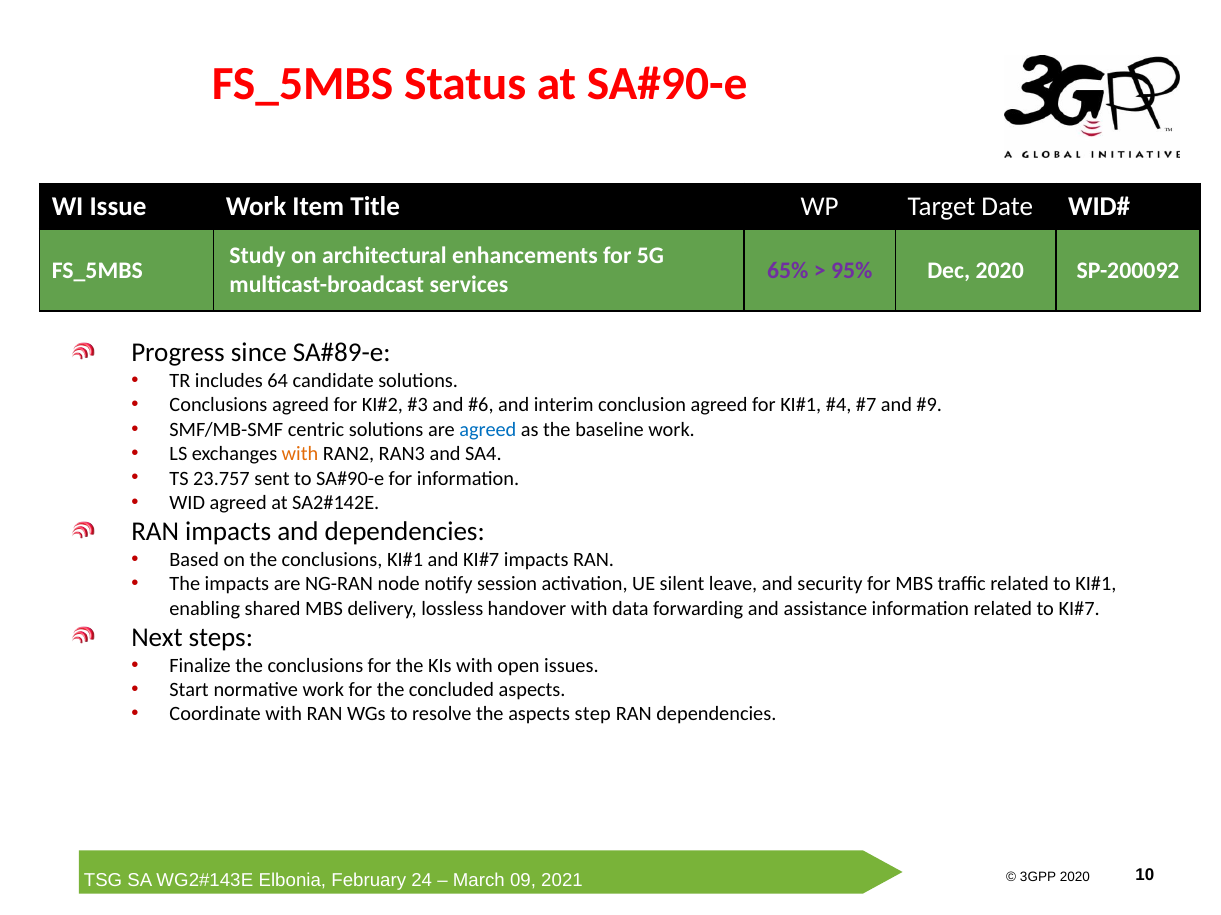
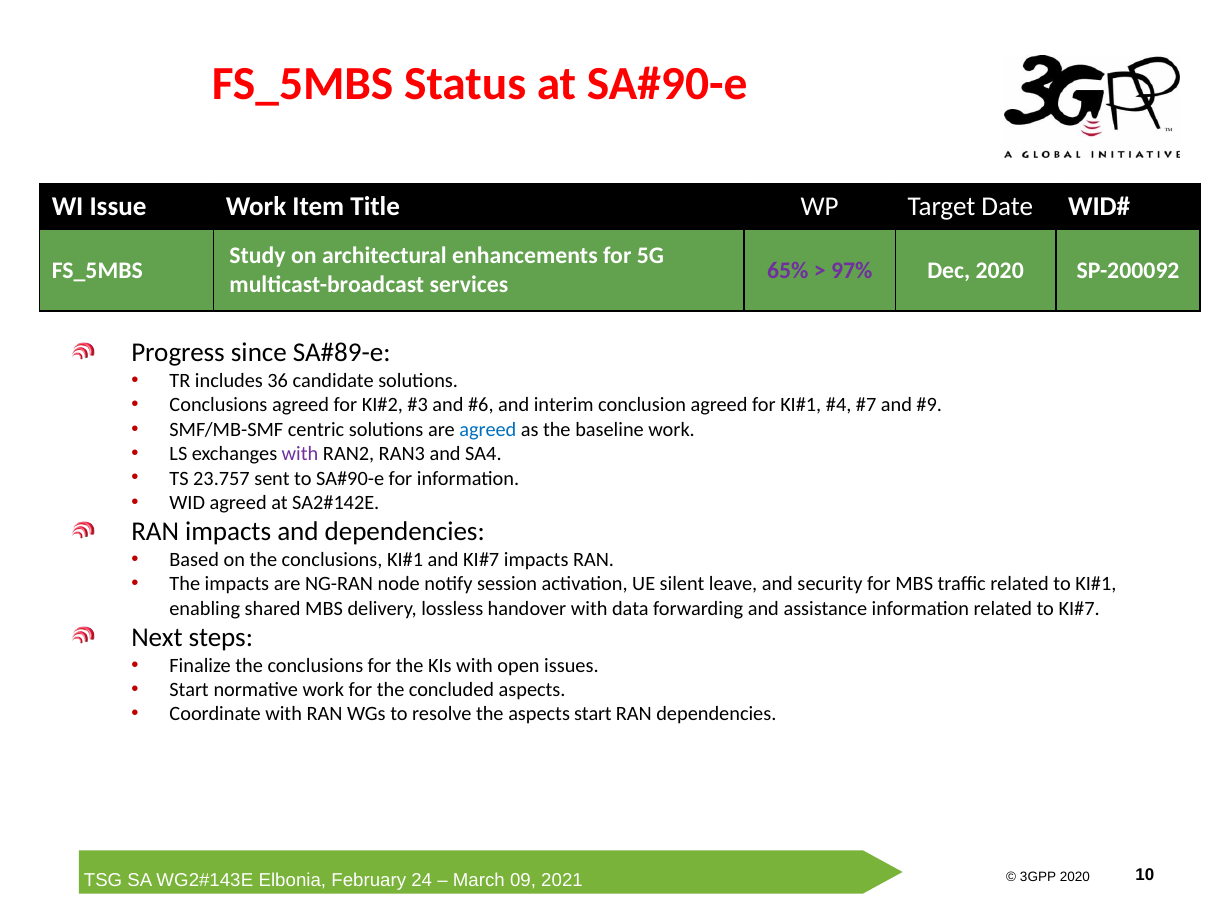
95%: 95% -> 97%
64: 64 -> 36
with at (300, 454) colour: orange -> purple
aspects step: step -> start
